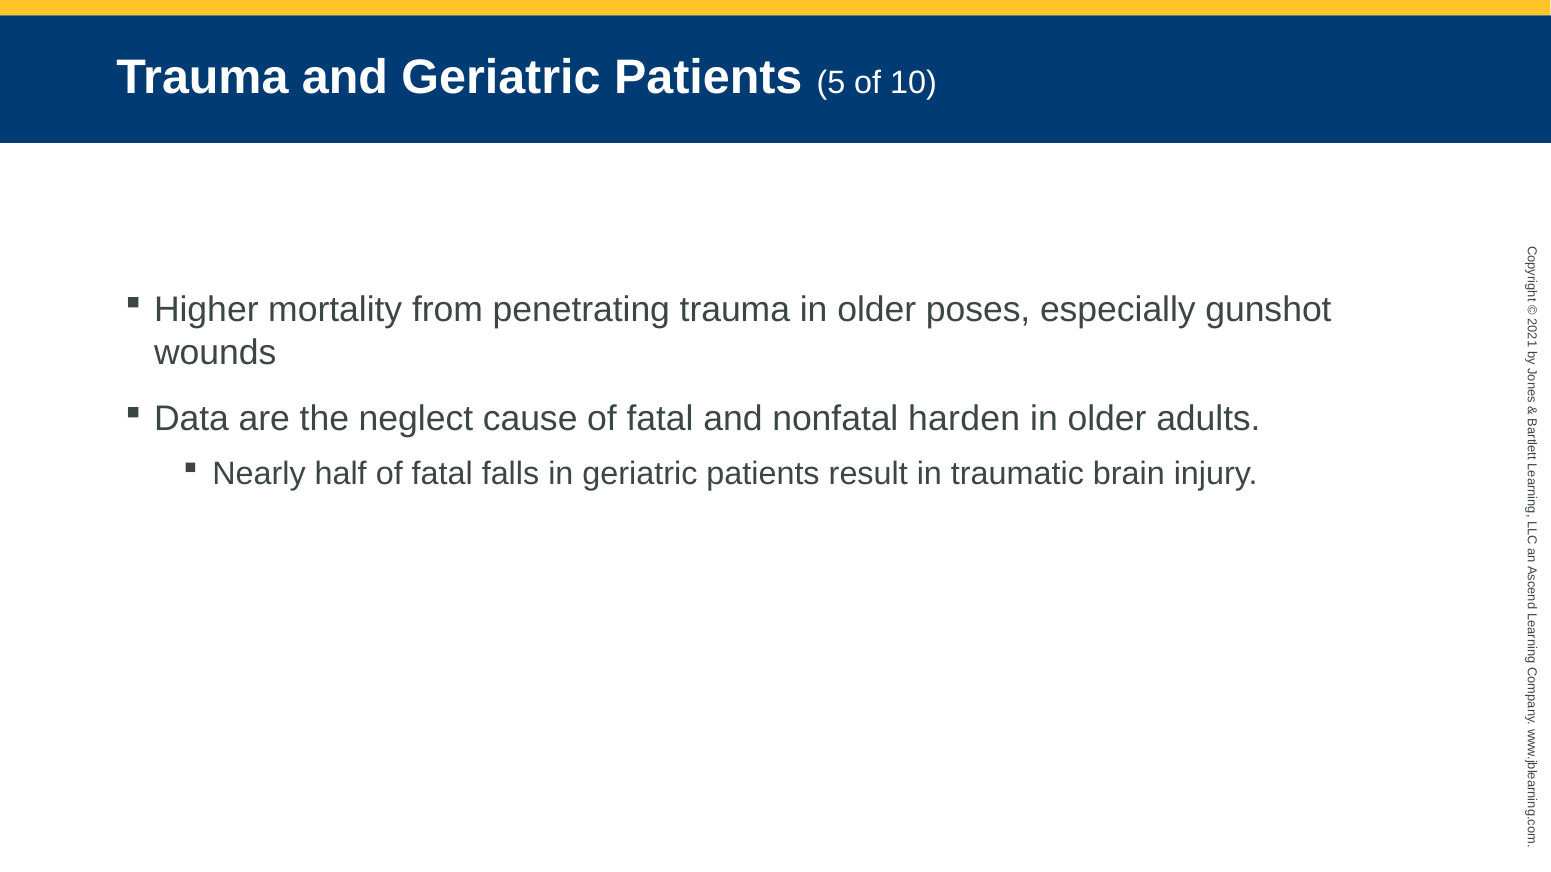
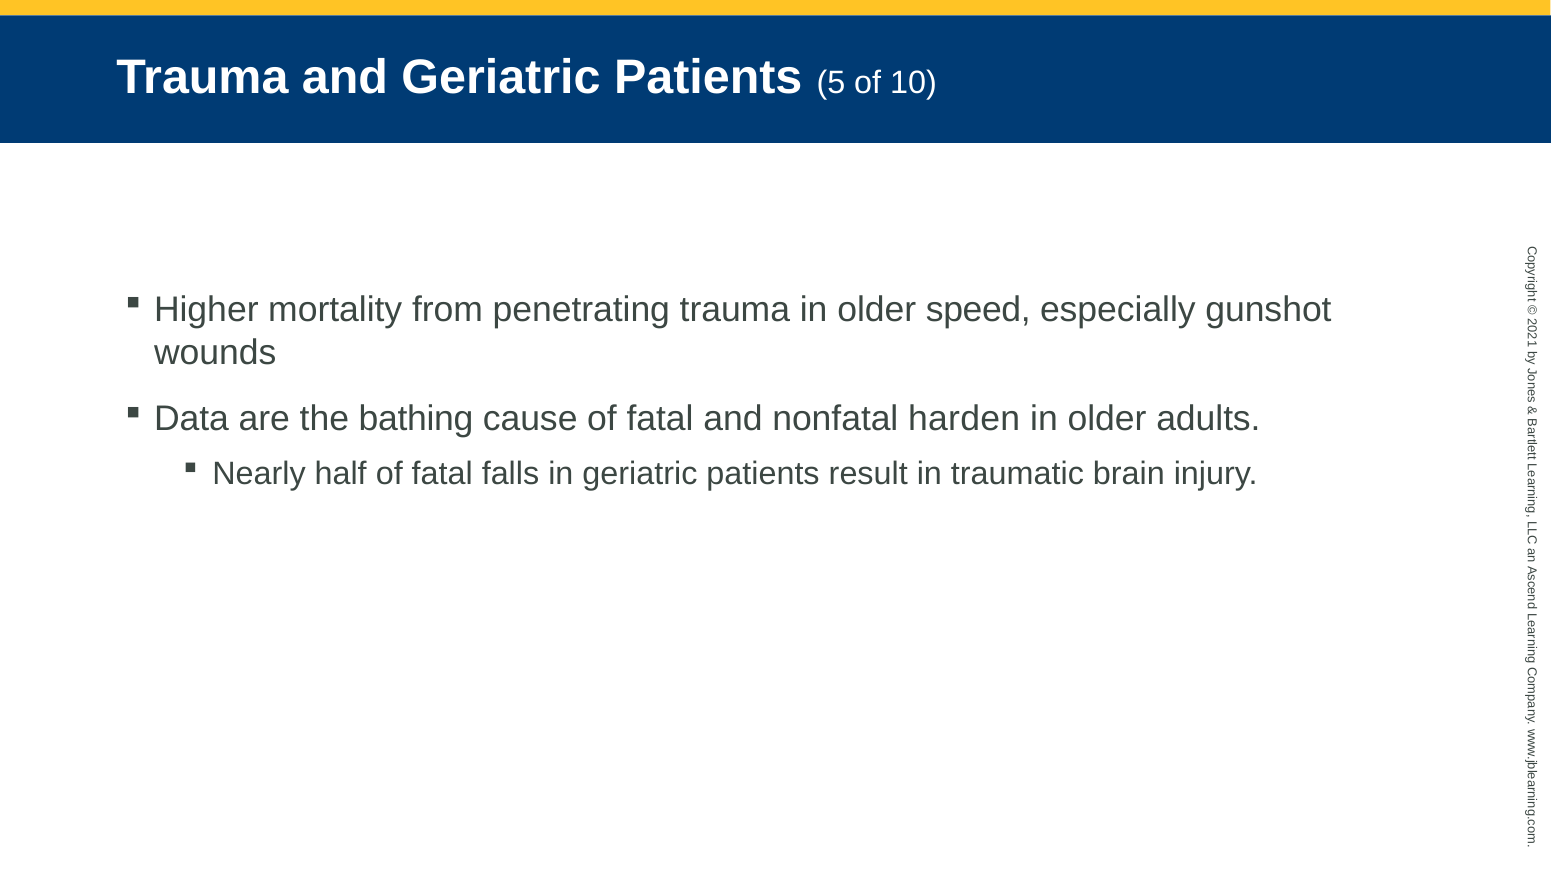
poses: poses -> speed
neglect: neglect -> bathing
